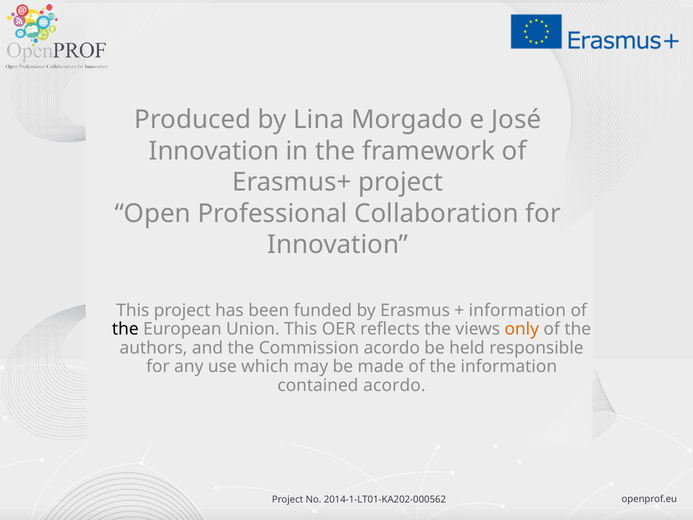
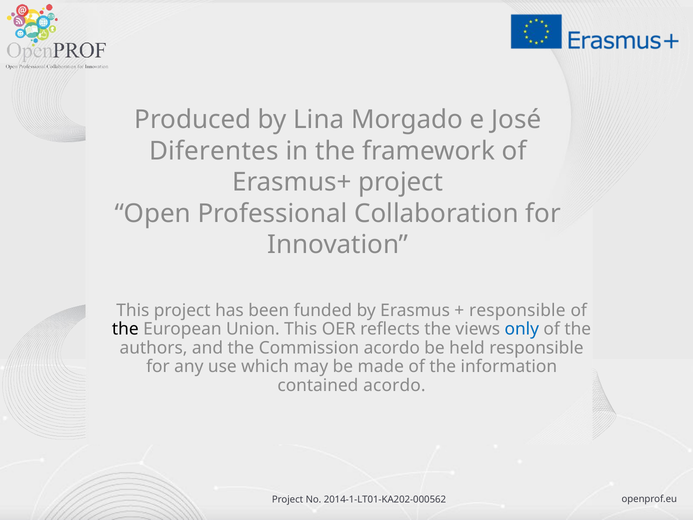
Innovation at (214, 151): Innovation -> Diferentes
information at (517, 310): information -> responsible
only colour: orange -> blue
